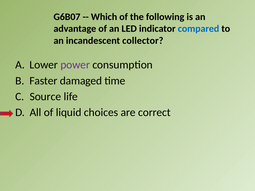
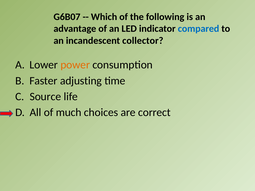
power colour: purple -> orange
damaged: damaged -> adjusting
liquid: liquid -> much
